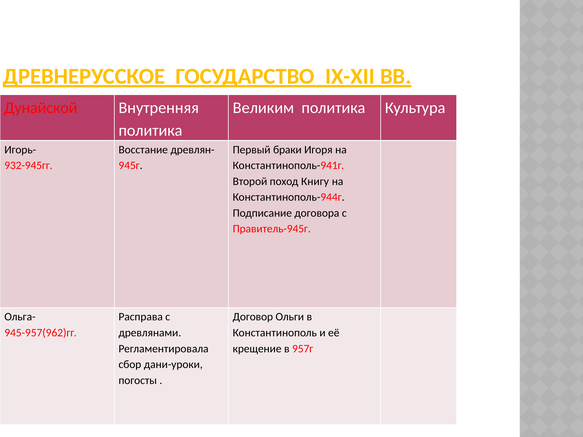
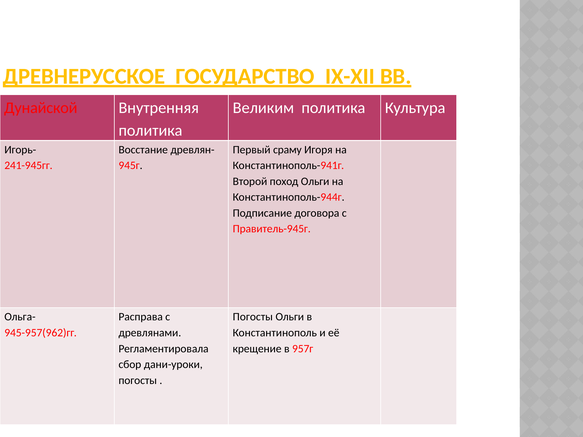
браки: браки -> сраму
932-945гг: 932-945гг -> 241-945гг
поход Книгу: Книгу -> Ольги
Договор at (253, 317): Договор -> Погосты
